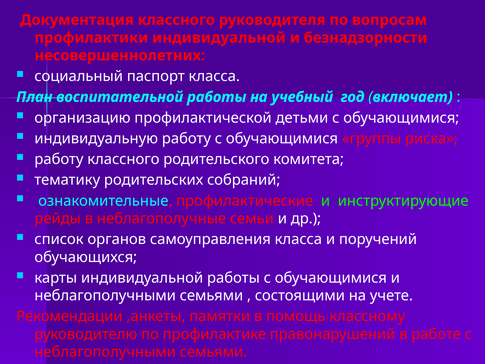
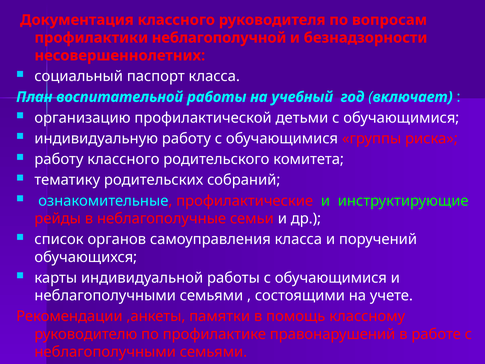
профилактики индивидуальной: индивидуальной -> неблагополучной
